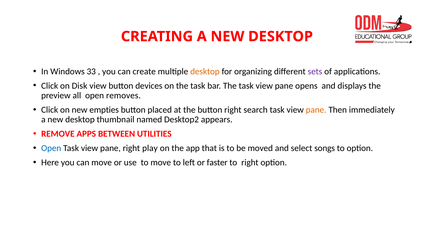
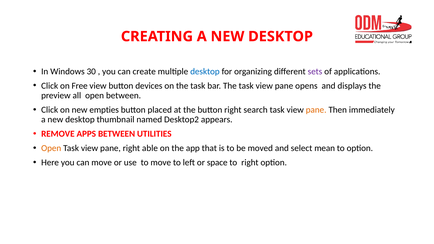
33: 33 -> 30
desktop at (205, 71) colour: orange -> blue
Disk: Disk -> Free
open removes: removes -> between
Open at (51, 148) colour: blue -> orange
play: play -> able
songs: songs -> mean
faster: faster -> space
